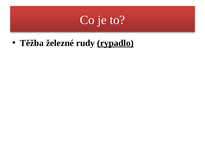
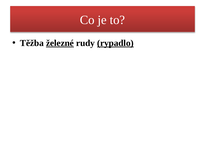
železné underline: none -> present
